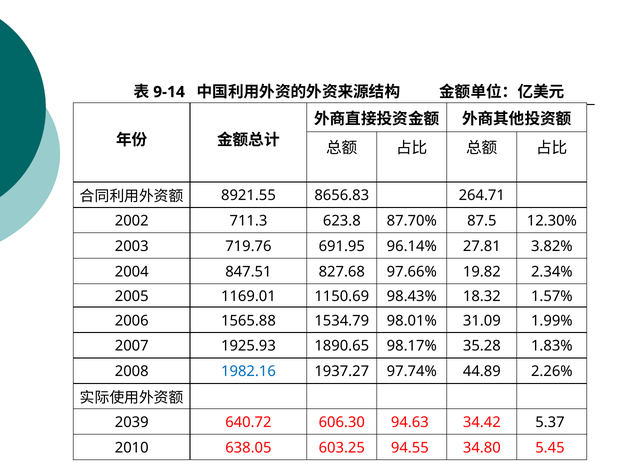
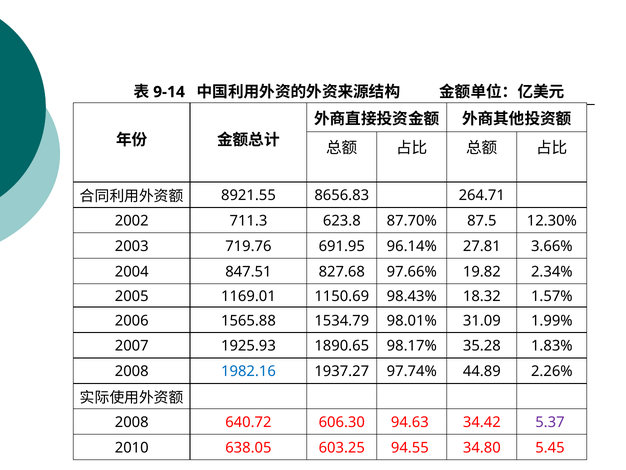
3.82%: 3.82% -> 3.66%
2039 at (132, 422): 2039 -> 2008
5.37 colour: black -> purple
